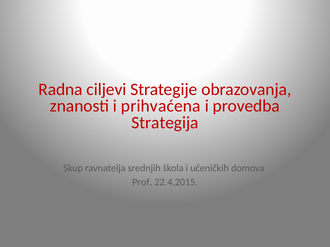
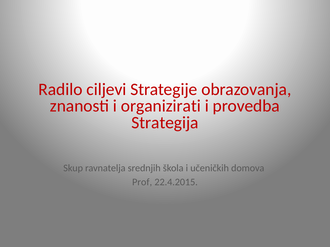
Radna: Radna -> Radilo
prihvaćena: prihvaćena -> organizirati
